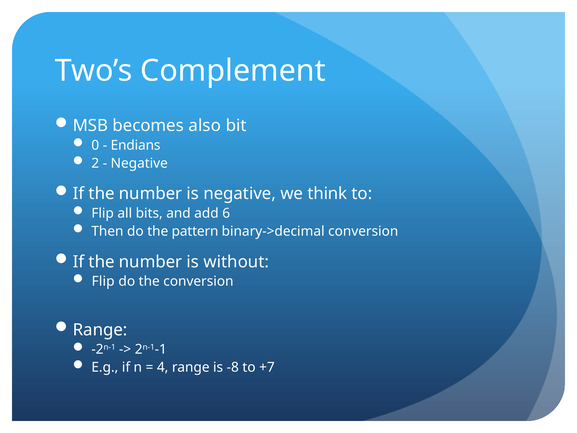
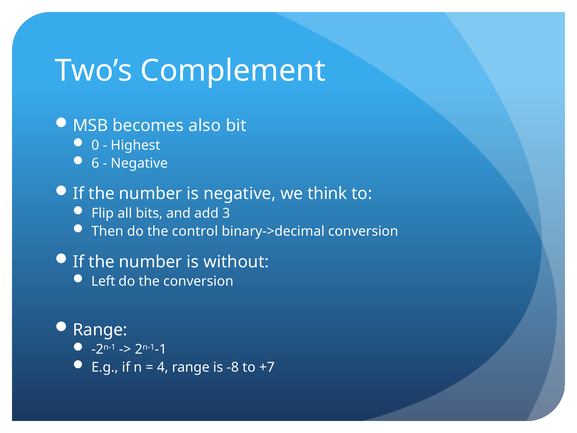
Endians: Endians -> Highest
2: 2 -> 6
6: 6 -> 3
pattern: pattern -> control
Flip at (103, 281): Flip -> Left
